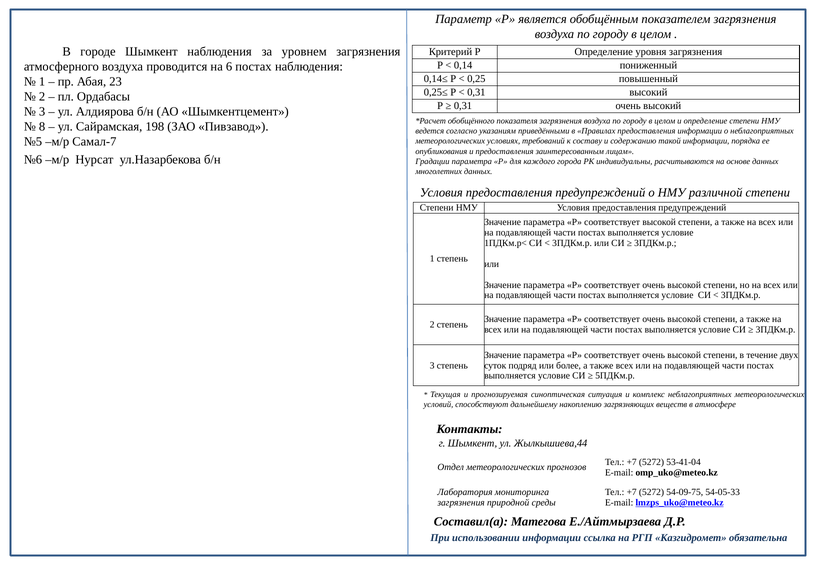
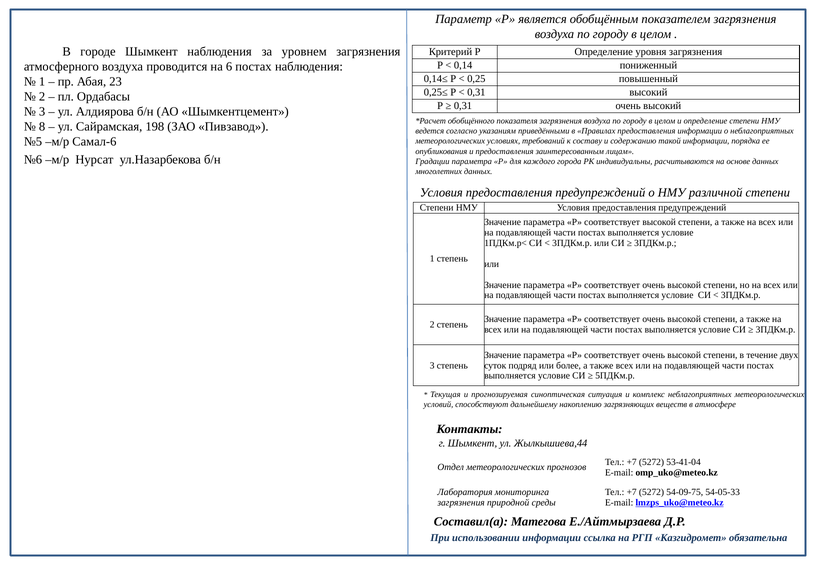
Самал-7: Самал-7 -> Самал-6
